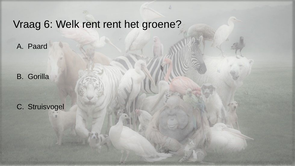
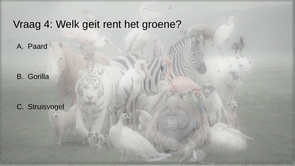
6: 6 -> 4
Welk rent: rent -> geit
